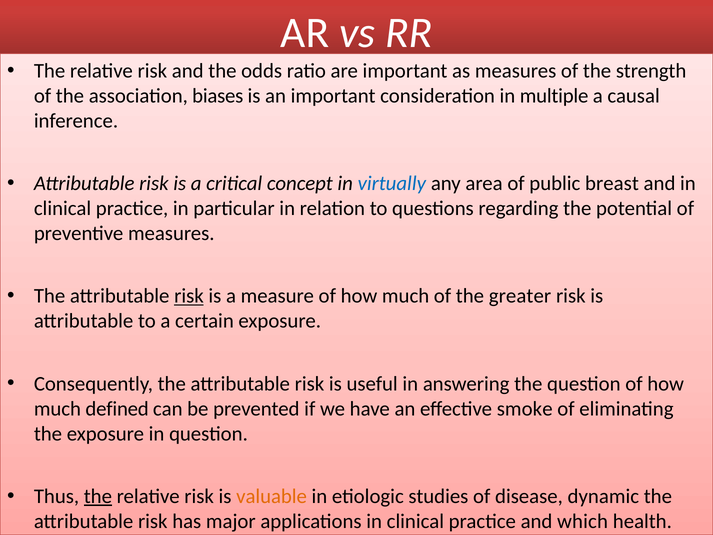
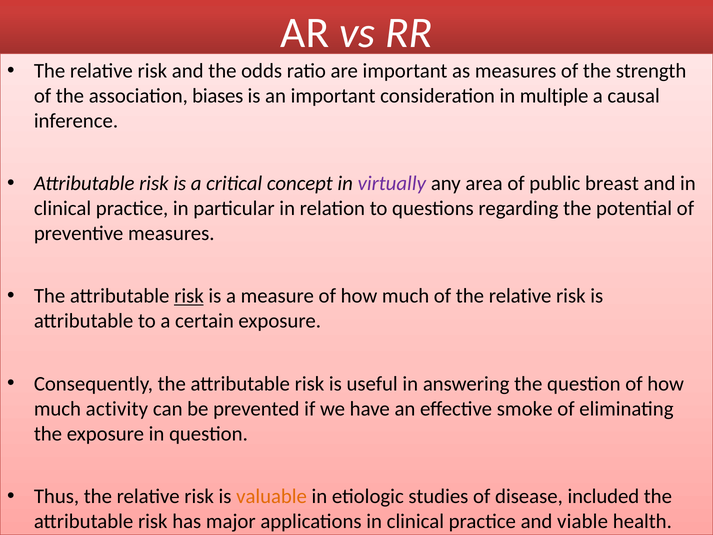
virtually colour: blue -> purple
of the greater: greater -> relative
defined: defined -> activity
the at (98, 496) underline: present -> none
dynamic: dynamic -> included
which: which -> viable
